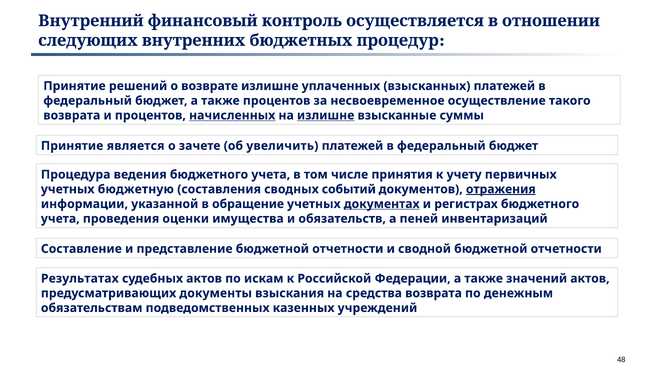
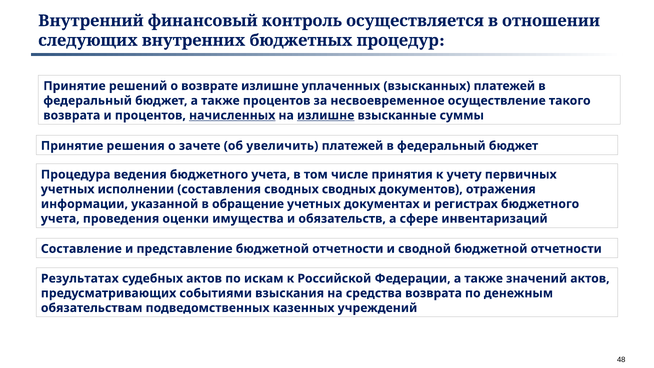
является: является -> решения
бюджетную: бюджетную -> исполнении
сводных событий: событий -> сводных
отражения underline: present -> none
документах underline: present -> none
пеней: пеней -> сфере
документы: документы -> событиями
